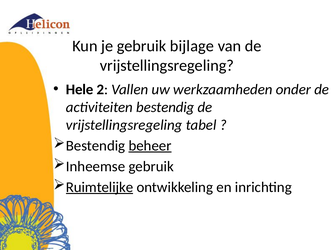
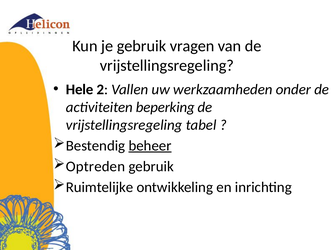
bijlage: bijlage -> vragen
activiteiten bestendig: bestendig -> beperking
Inheemse: Inheemse -> Optreden
Ruimtelijke underline: present -> none
